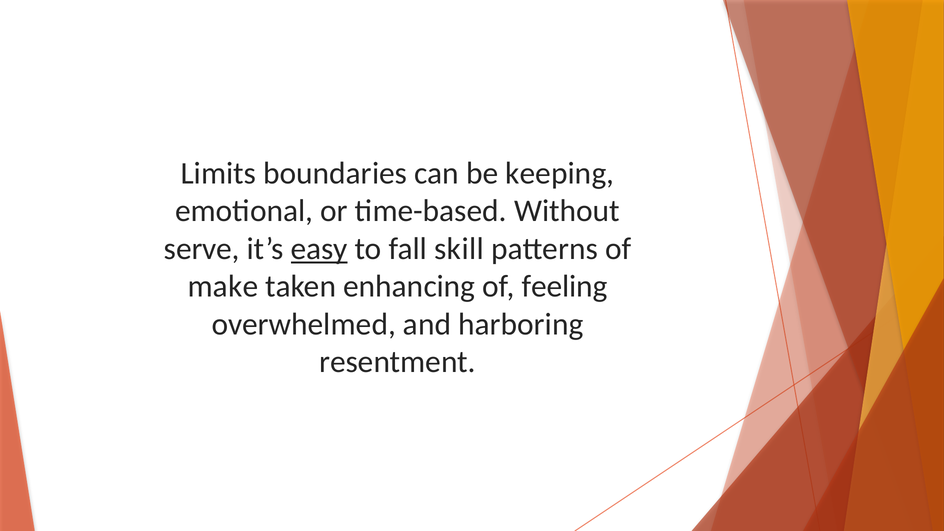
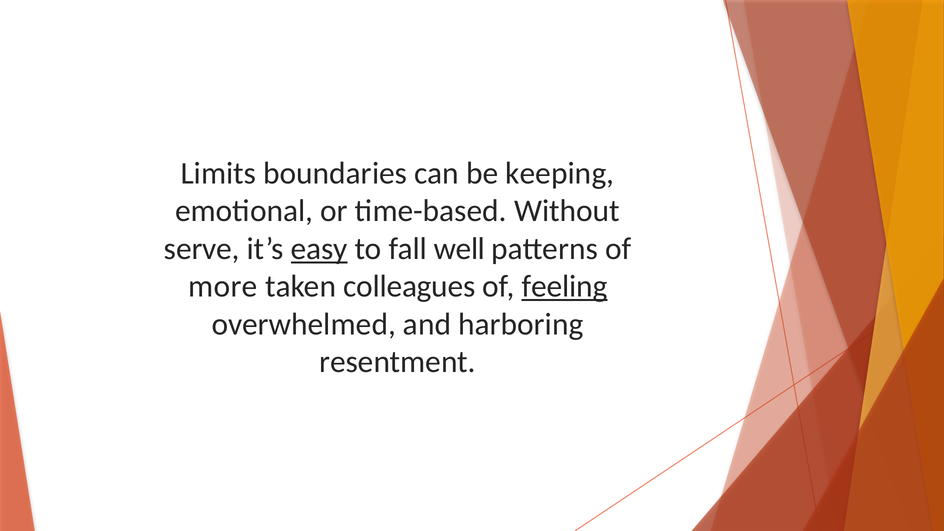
skill: skill -> well
make: make -> more
enhancing: enhancing -> colleagues
feeling underline: none -> present
